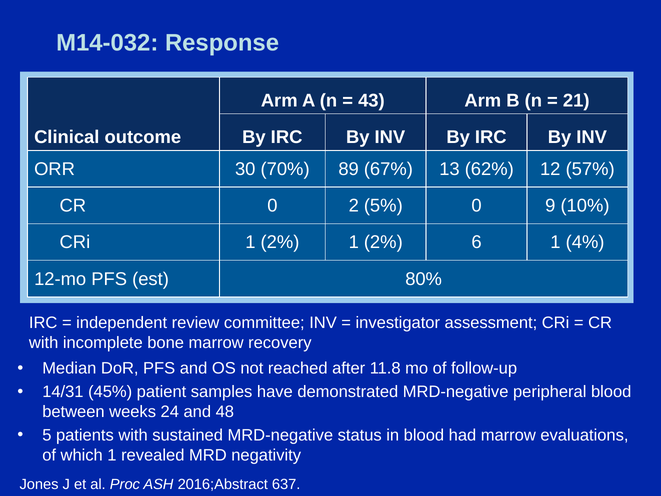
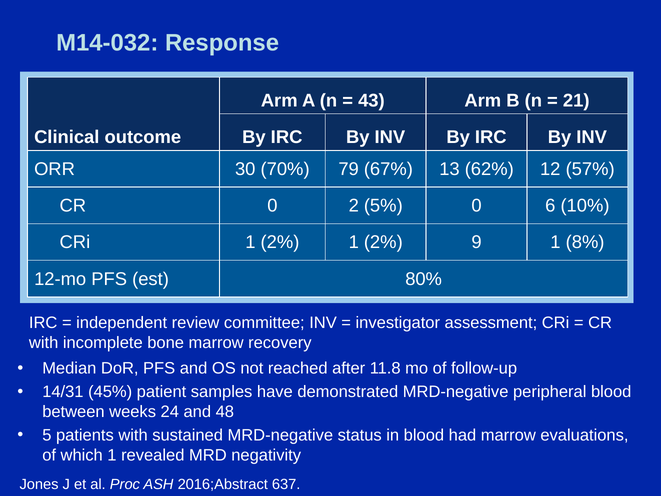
89: 89 -> 79
9: 9 -> 6
6: 6 -> 9
4%: 4% -> 8%
